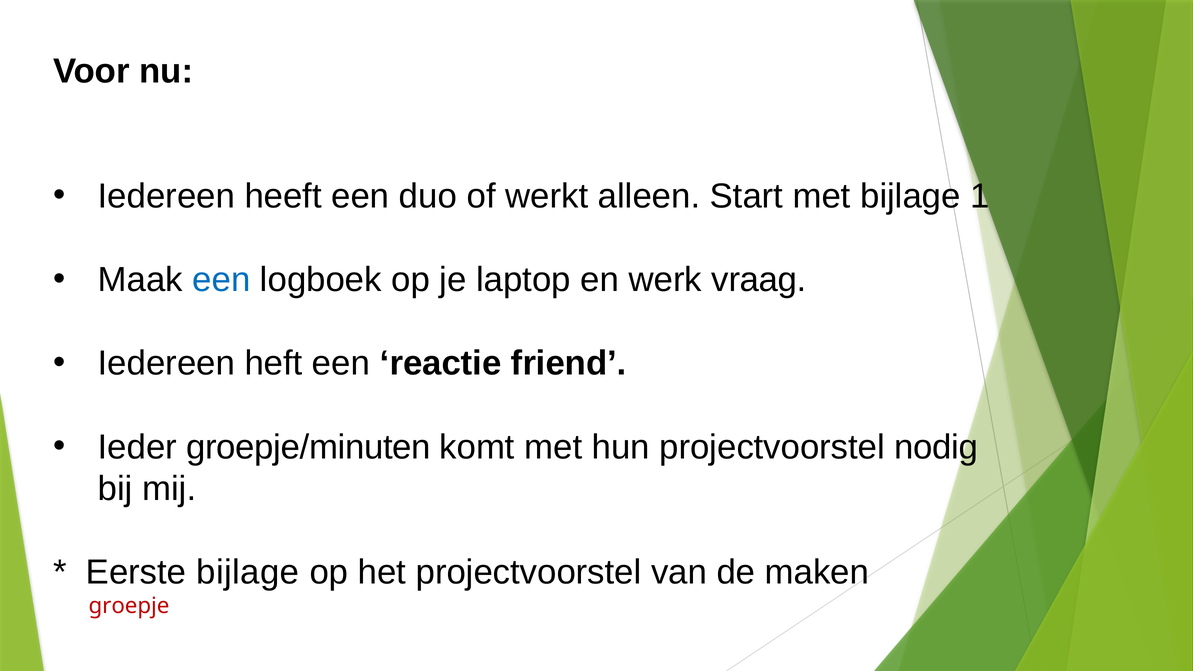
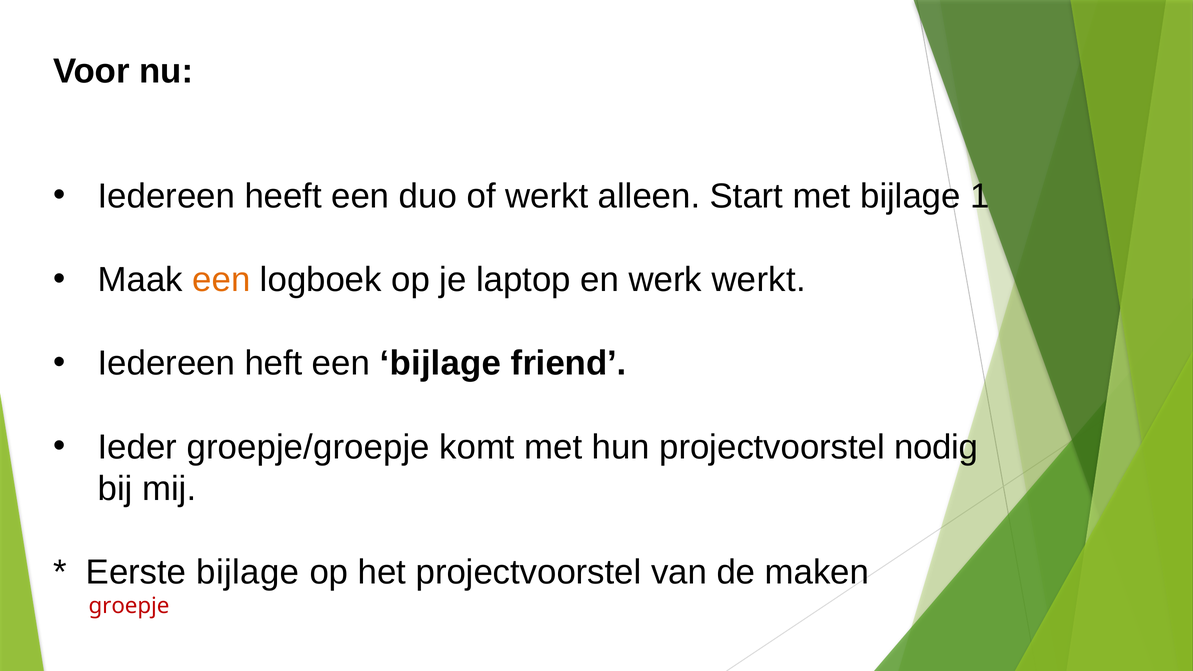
een at (221, 280) colour: blue -> orange
werk vraag: vraag -> werkt
een reactie: reactie -> bijlage
groepje/minuten: groepje/minuten -> groepje/groepje
